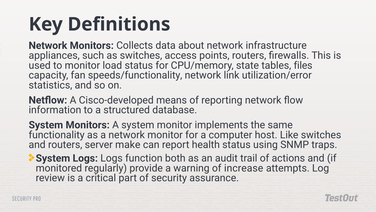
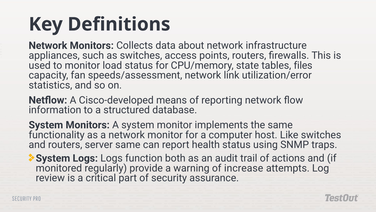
speeds/functionality: speeds/functionality -> speeds/assessment
server make: make -> same
